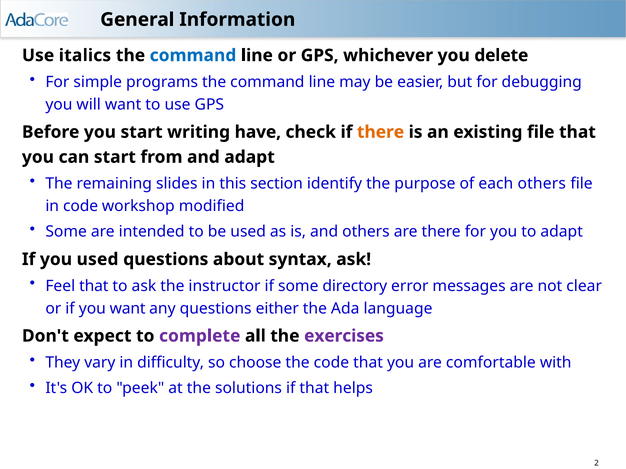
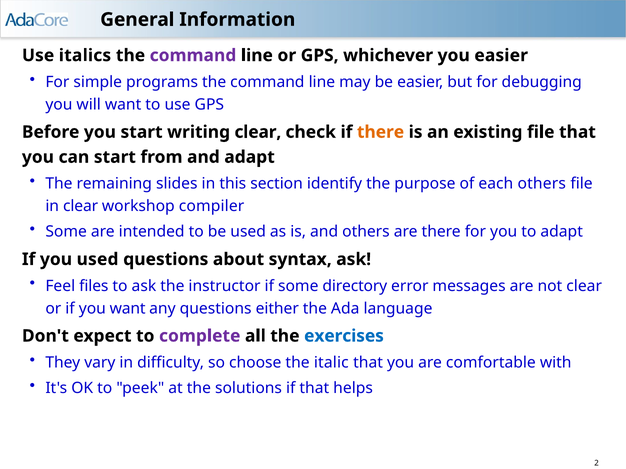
command at (193, 55) colour: blue -> purple
you delete: delete -> easier
writing have: have -> clear
in code: code -> clear
modified: modified -> compiler
Feel that: that -> files
exercises colour: purple -> blue
the code: code -> italic
